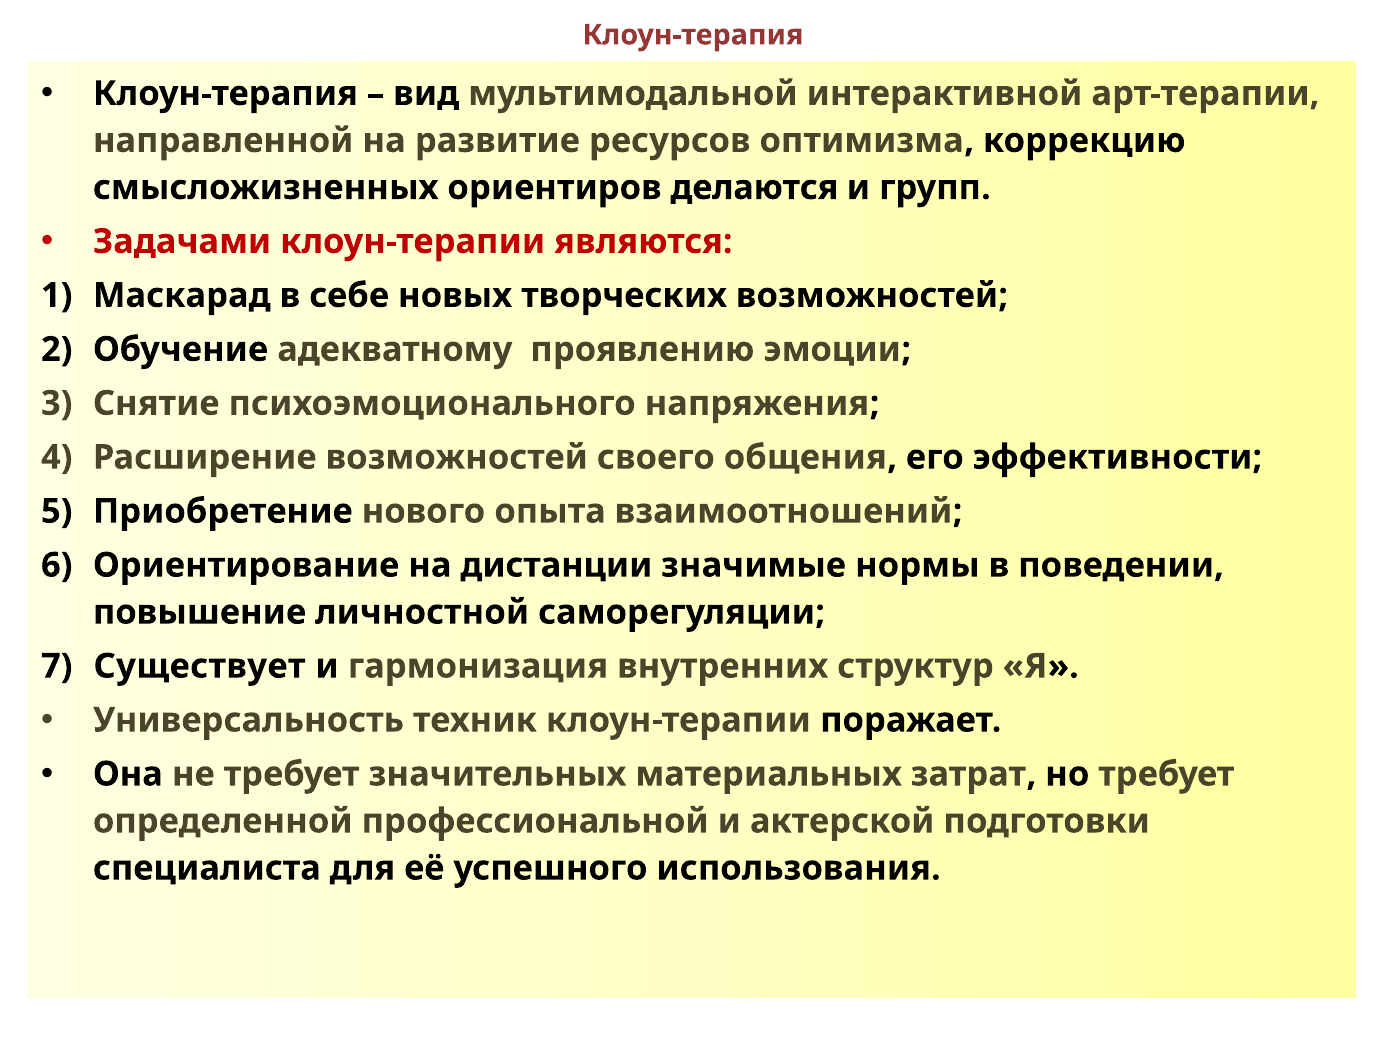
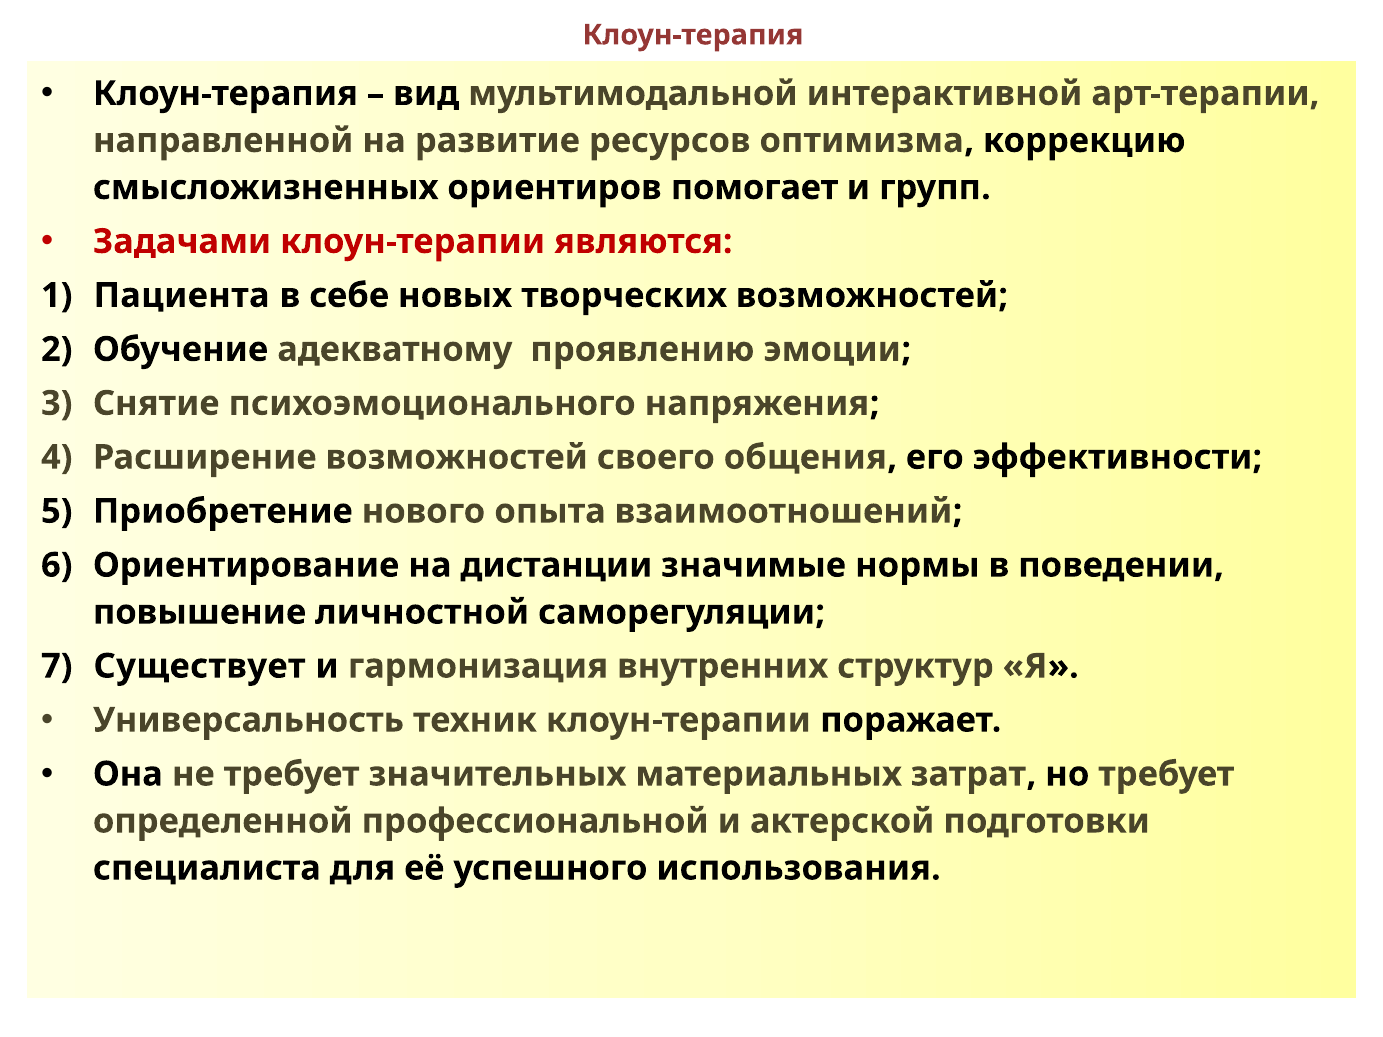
делаются: делаются -> помогает
Маскарад: Маскарад -> Пациента
